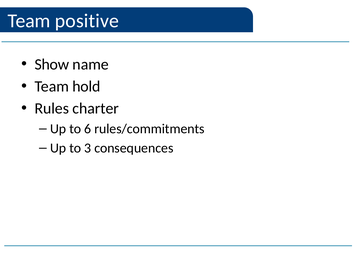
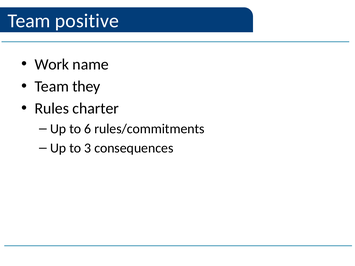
Show: Show -> Work
hold: hold -> they
